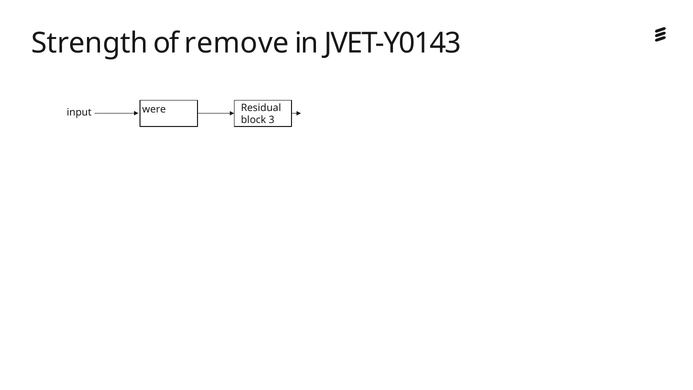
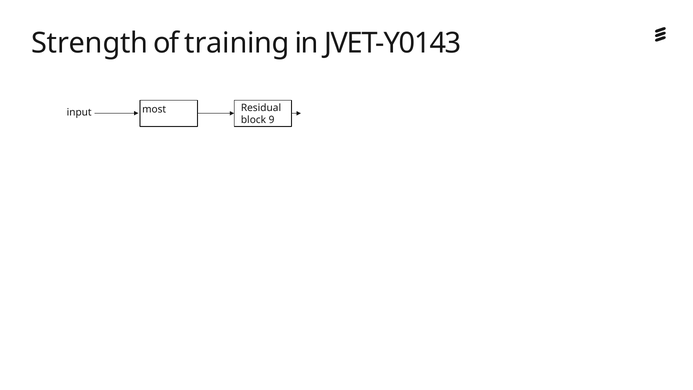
remove: remove -> training
were: were -> most
3: 3 -> 9
